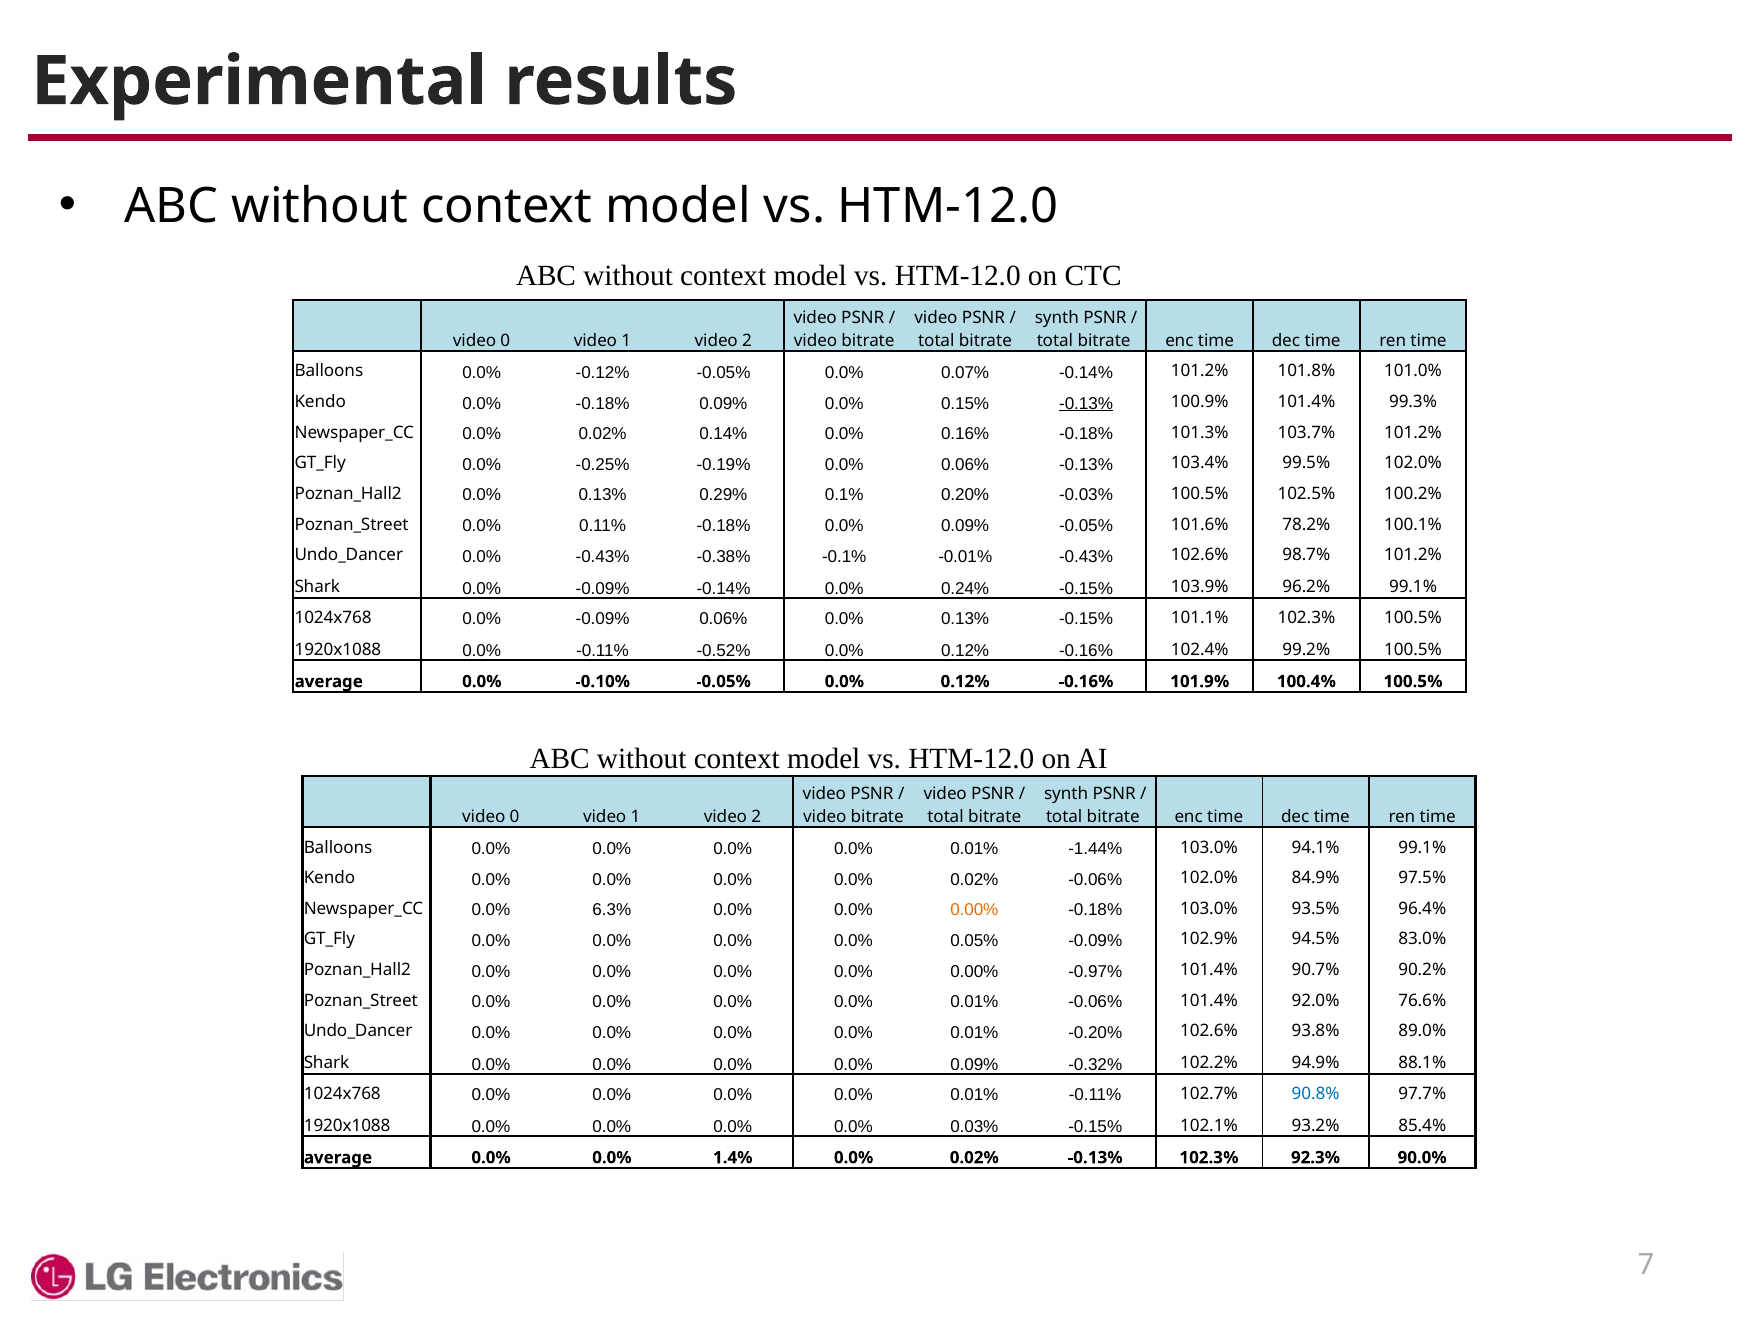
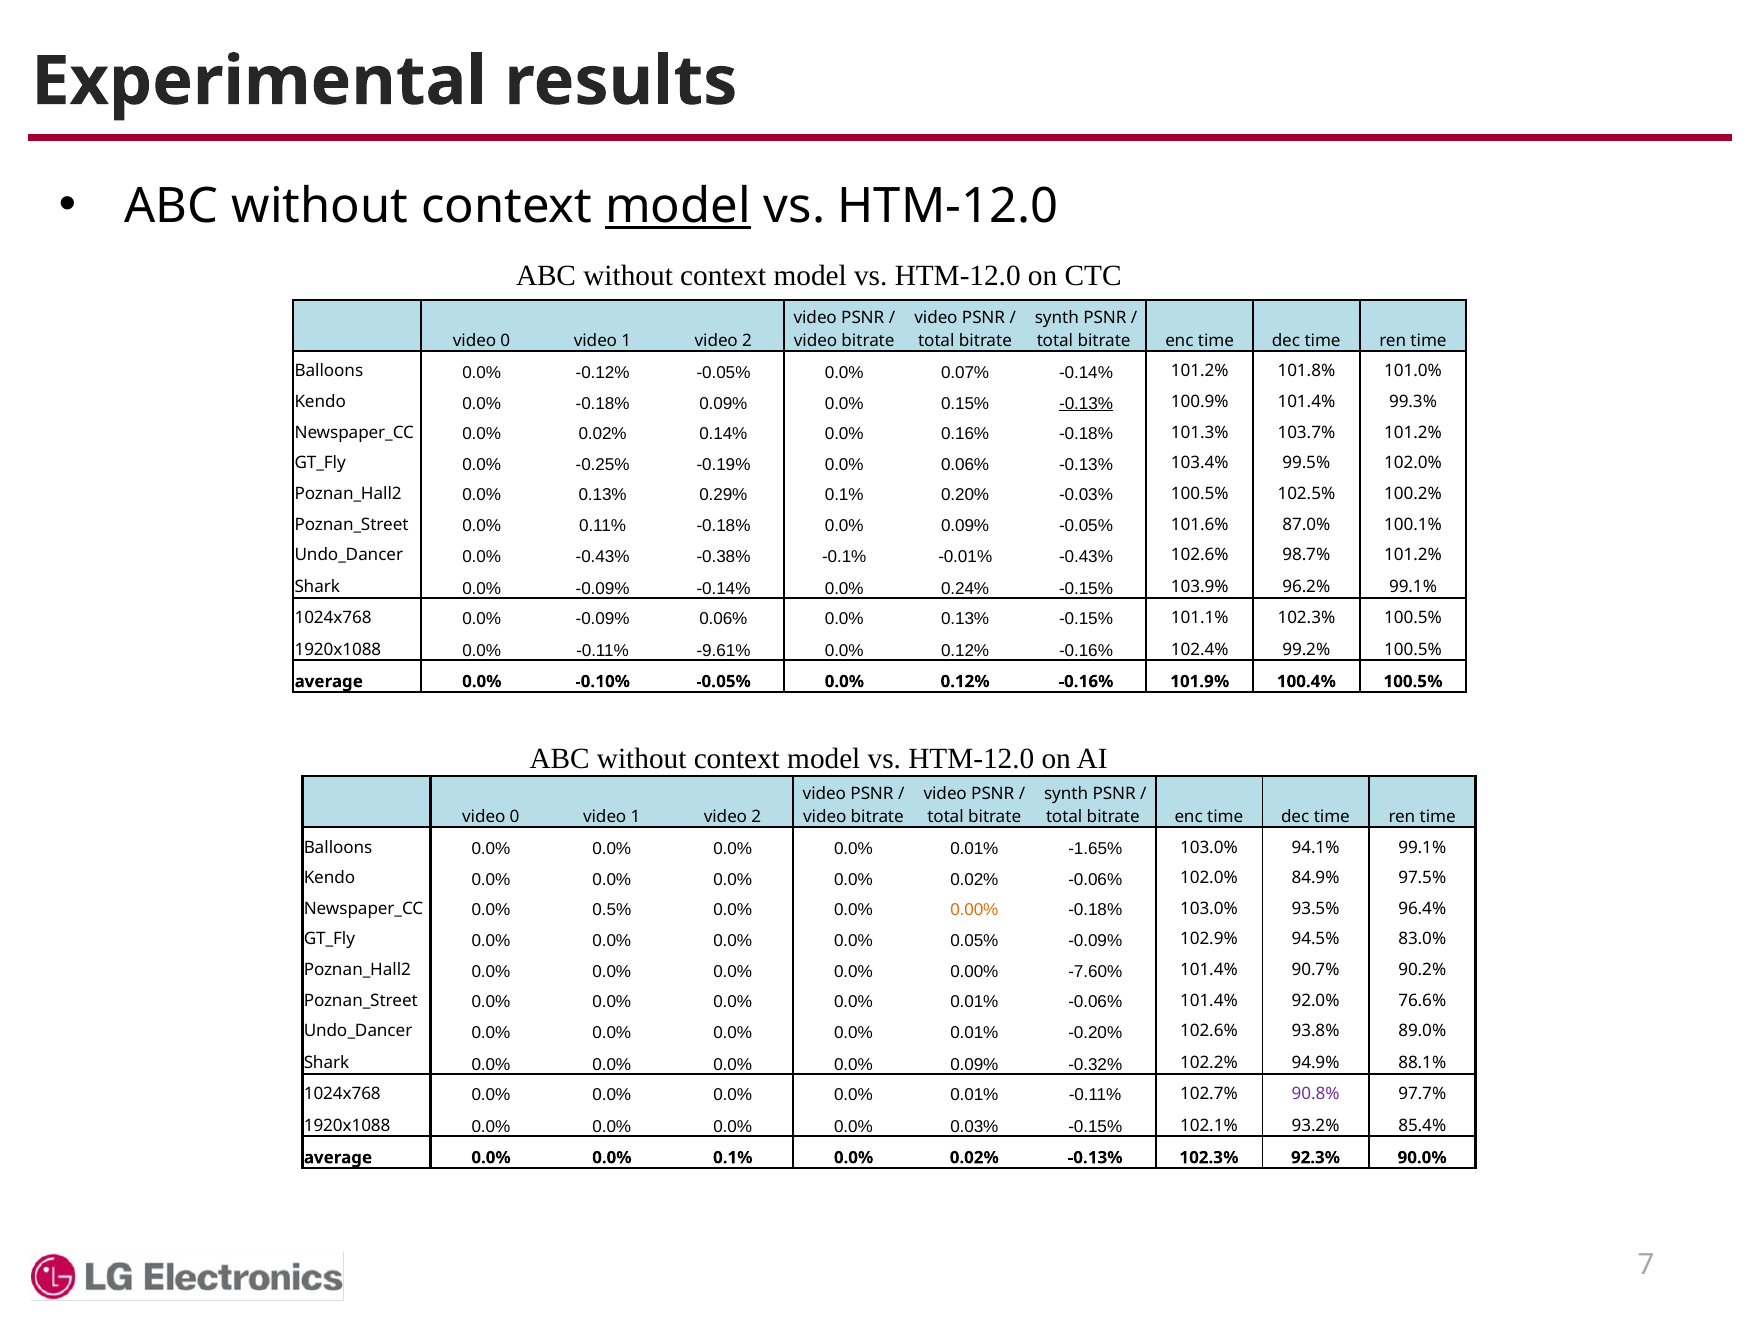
model at (678, 207) underline: none -> present
78.2%: 78.2% -> 87.0%
-0.52%: -0.52% -> -9.61%
-1.44%: -1.44% -> -1.65%
6.3%: 6.3% -> 0.5%
-0.97%: -0.97% -> -7.60%
90.8% colour: blue -> purple
0.0% 1.4%: 1.4% -> 0.1%
